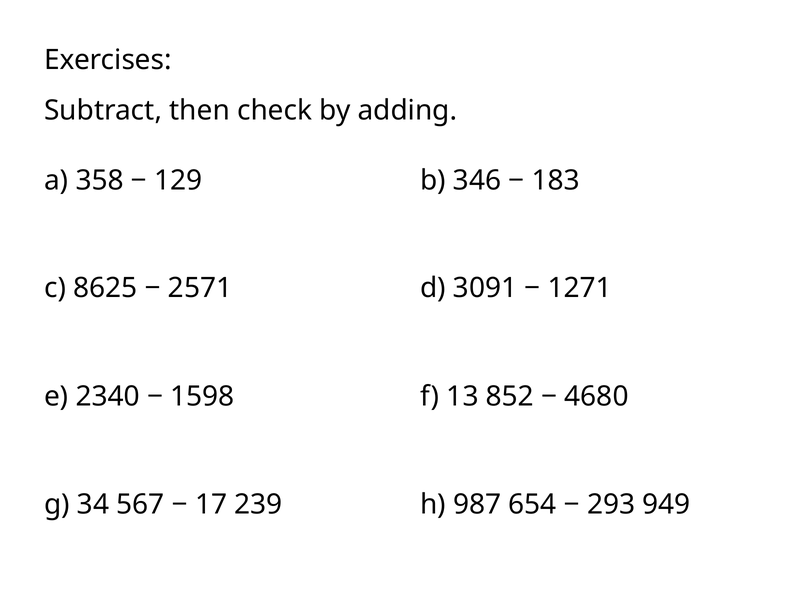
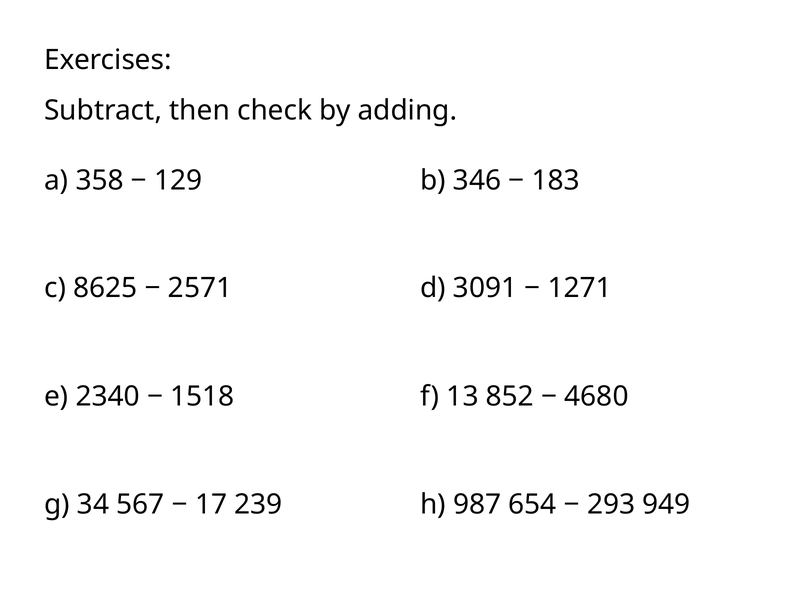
1598: 1598 -> 1518
